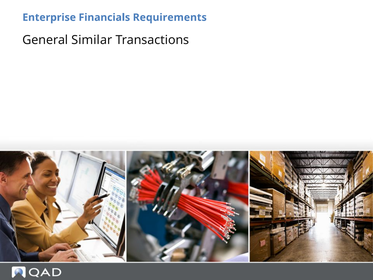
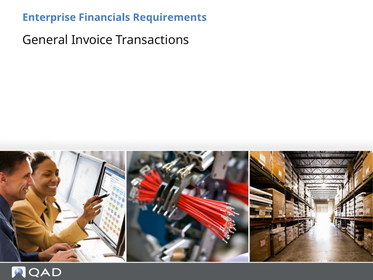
Similar: Similar -> Invoice
